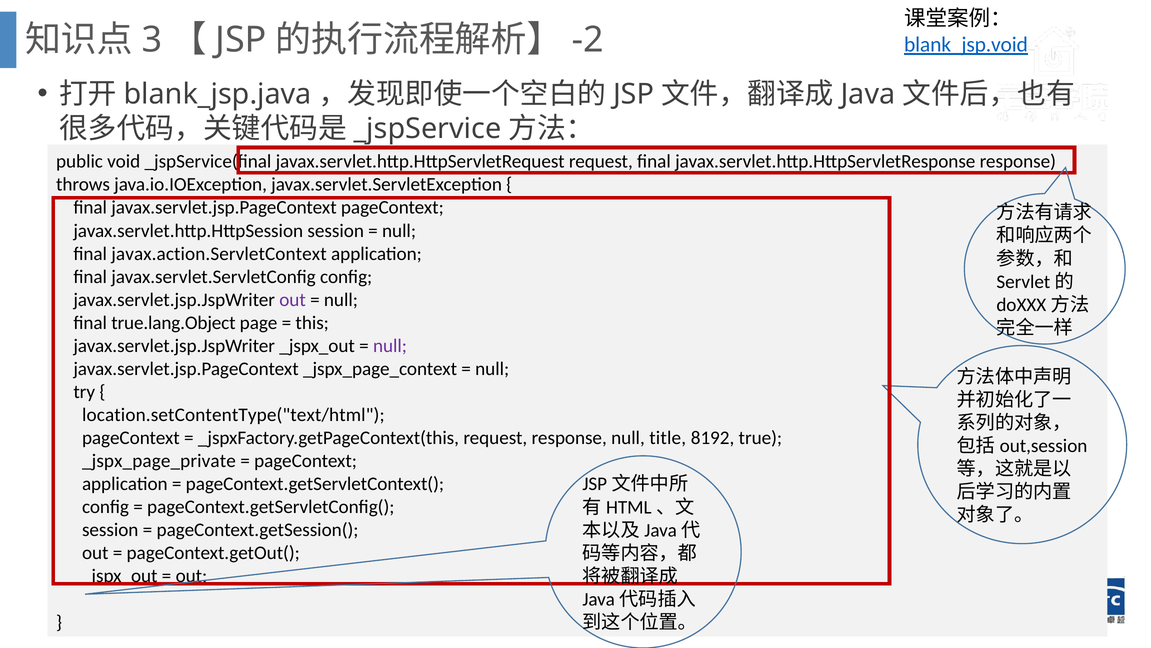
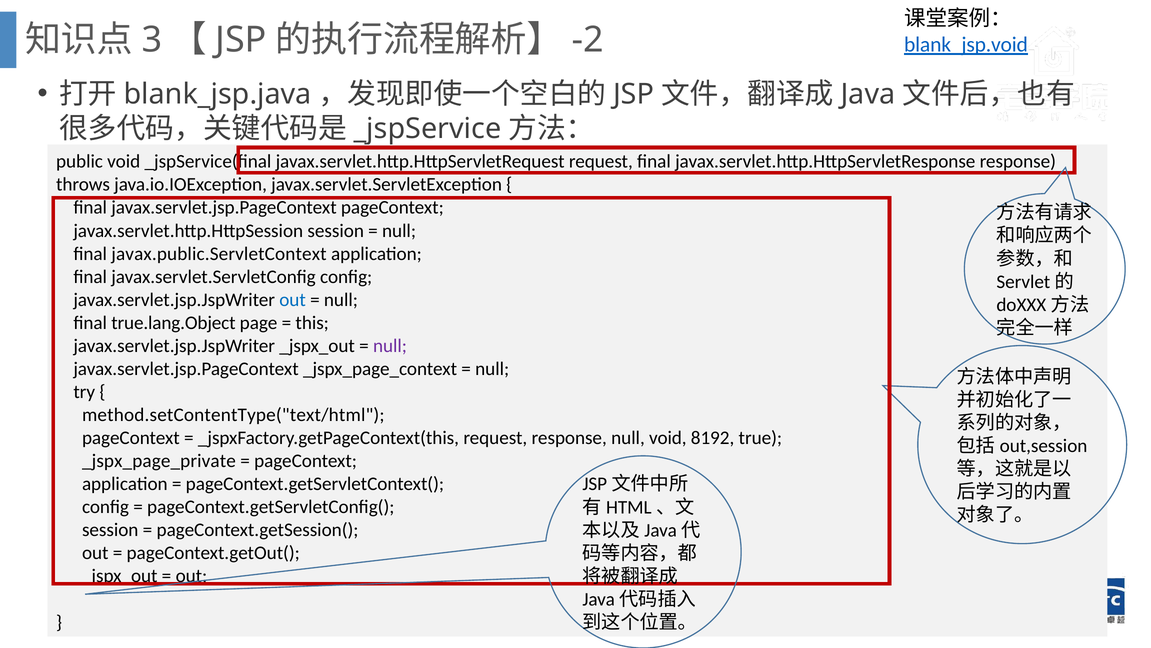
javax.action.ServletContext: javax.action.ServletContext -> javax.public.ServletContext
out at (293, 300) colour: purple -> blue
location.setContentType("text/html: location.setContentType("text/html -> method.setContentType("text/html
null title: title -> void
